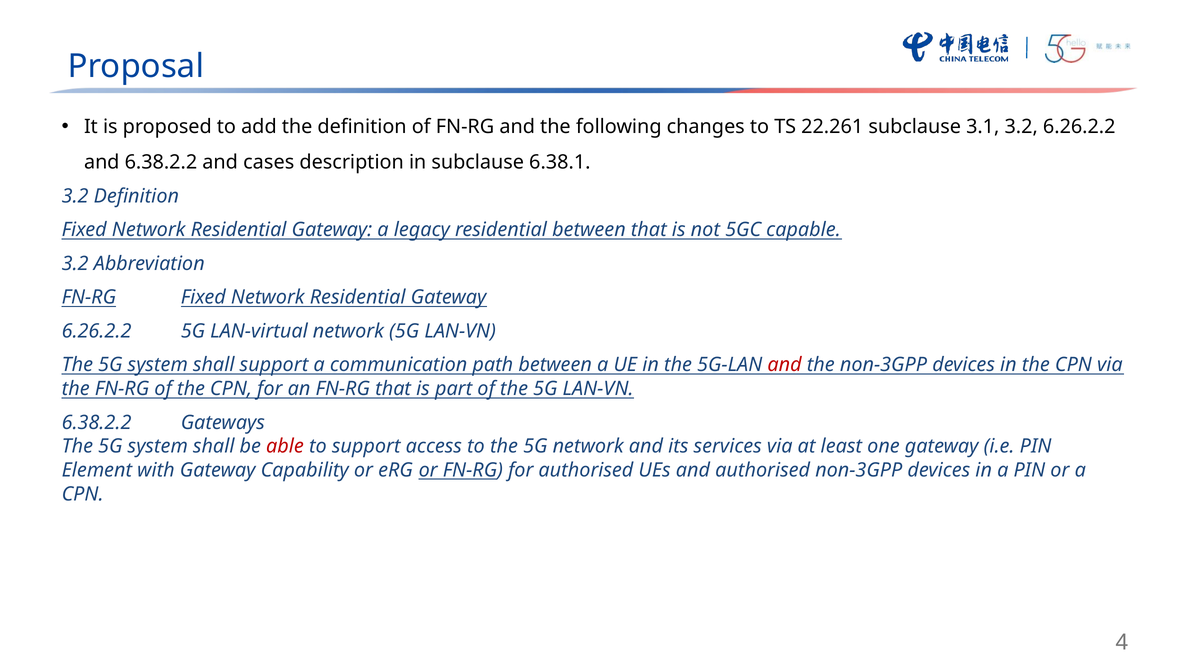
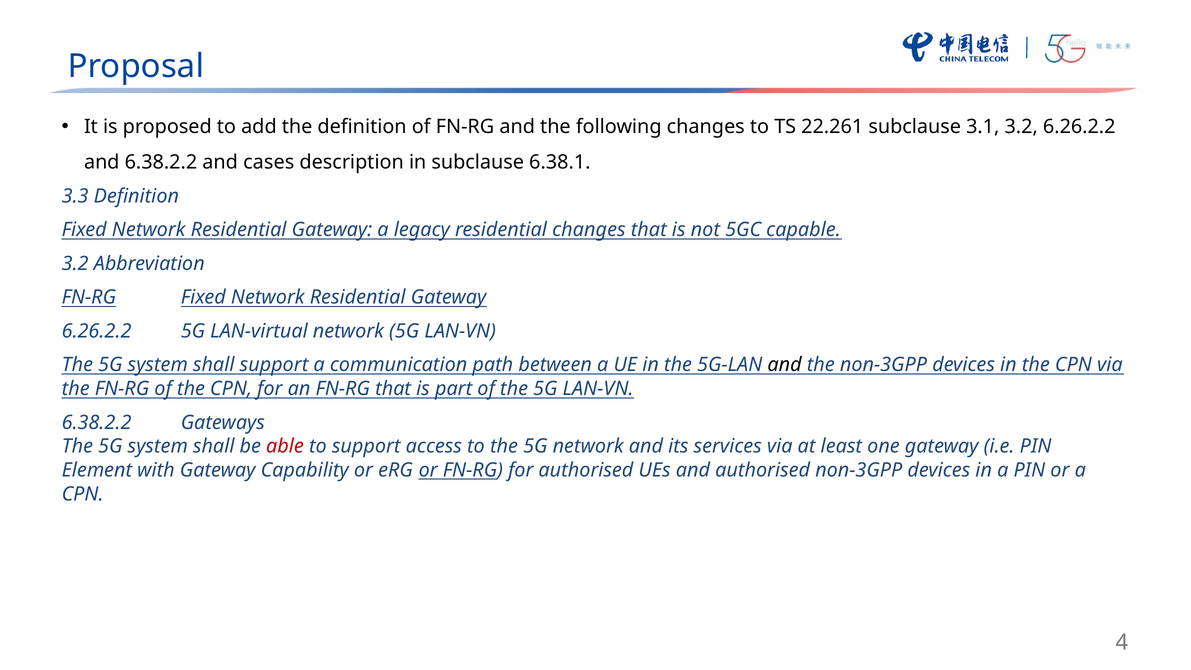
3.2 at (75, 196): 3.2 -> 3.3
residential between: between -> changes
and at (785, 365) colour: red -> black
